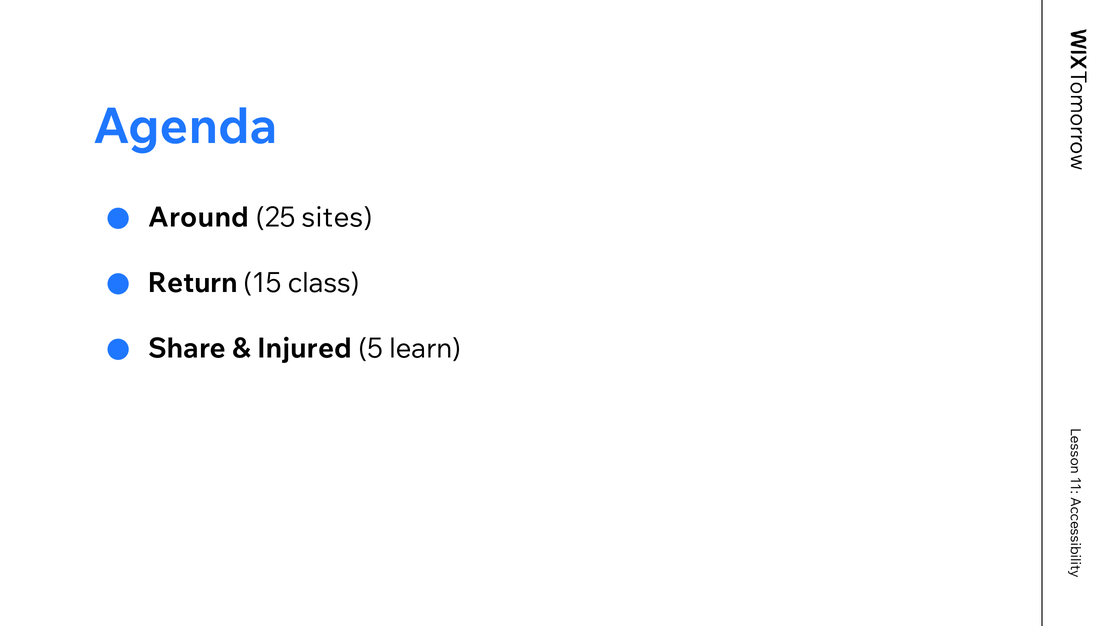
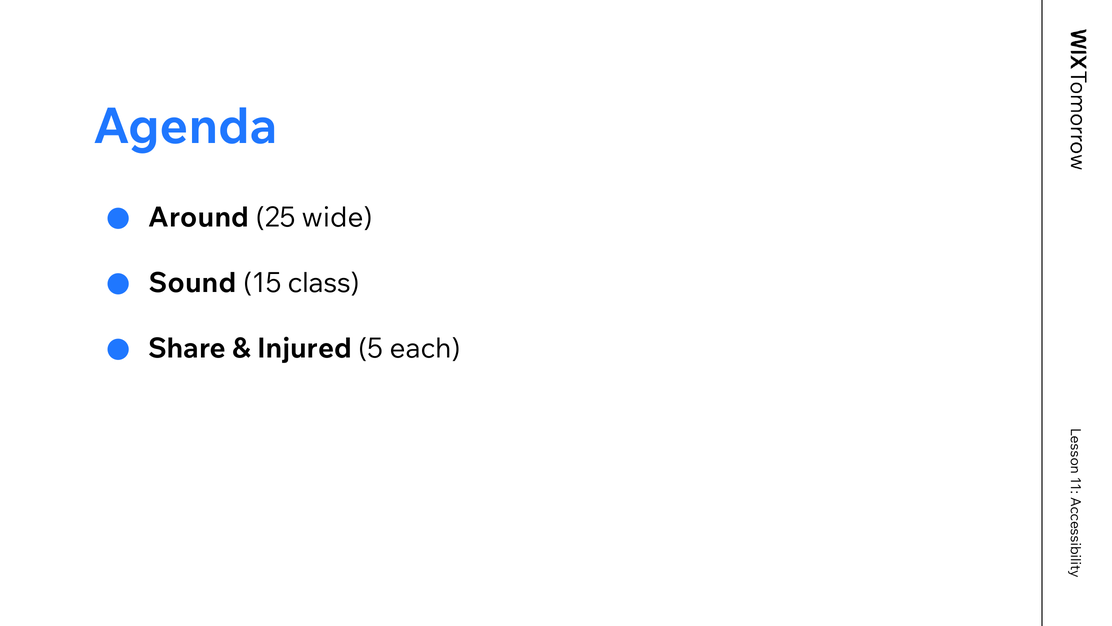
sites: sites -> wide
Return: Return -> Sound
learn: learn -> each
